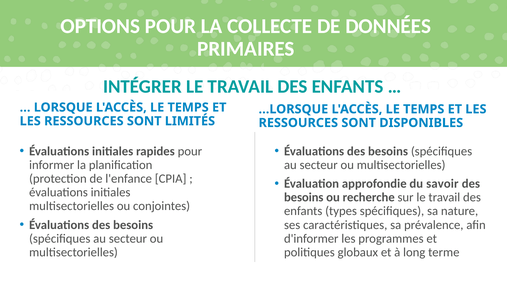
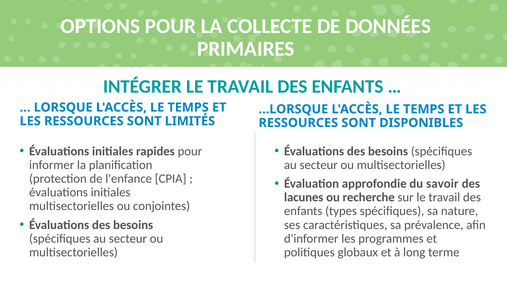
besoins at (304, 198): besoins -> lacunes
